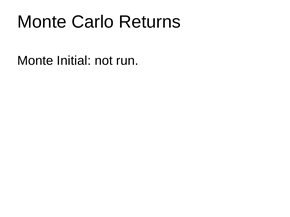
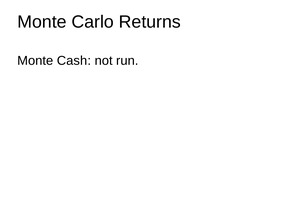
Initial: Initial -> Cash
